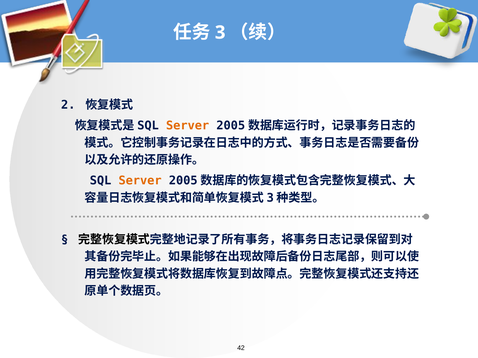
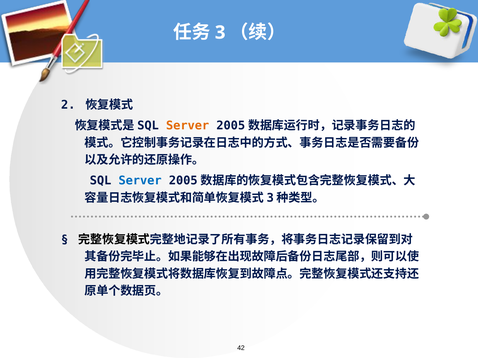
Server at (140, 181) colour: orange -> blue
